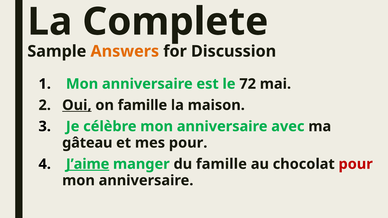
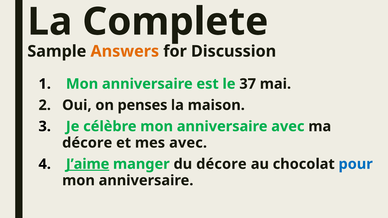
72: 72 -> 37
Oui underline: present -> none
on famille: famille -> penses
gâteau at (87, 143): gâteau -> décore
mes pour: pour -> avec
du famille: famille -> décore
pour at (356, 164) colour: red -> blue
